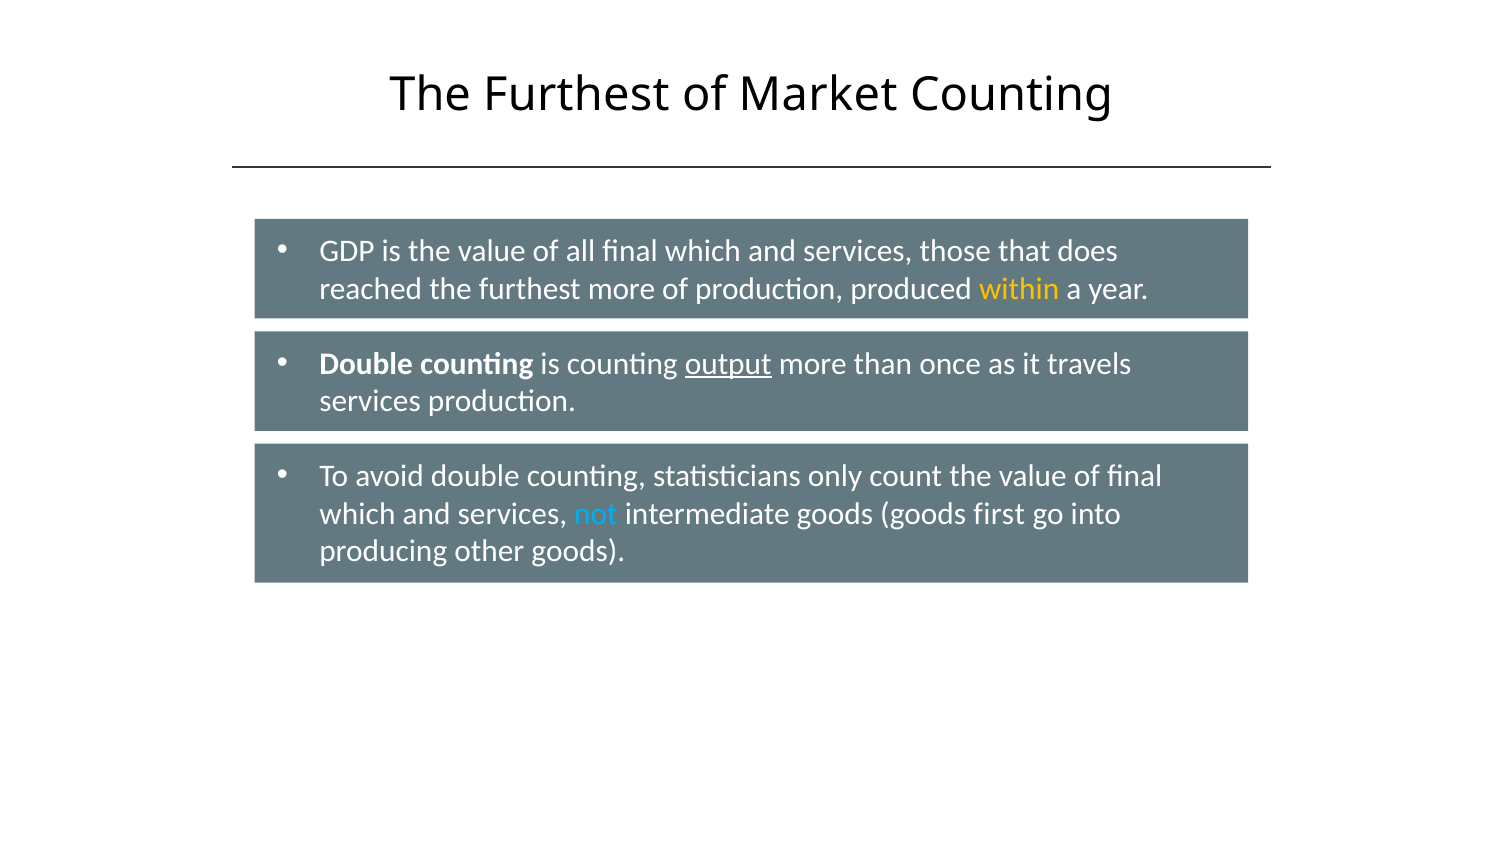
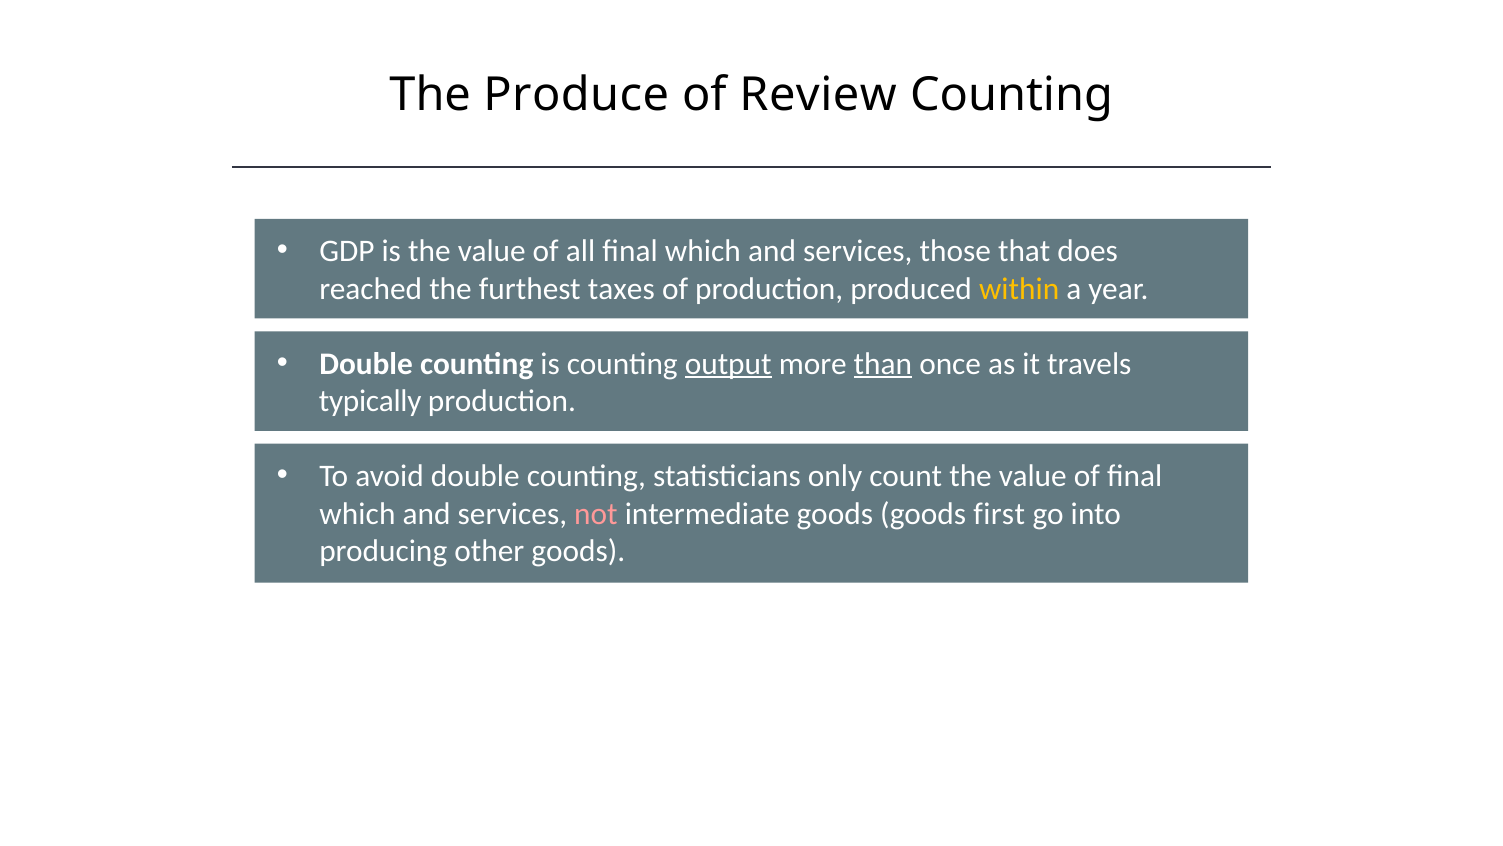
Furthest at (576, 95): Furthest -> Produce
Market: Market -> Review
furthest more: more -> taxes
than underline: none -> present
services at (370, 401): services -> typically
not colour: light blue -> pink
